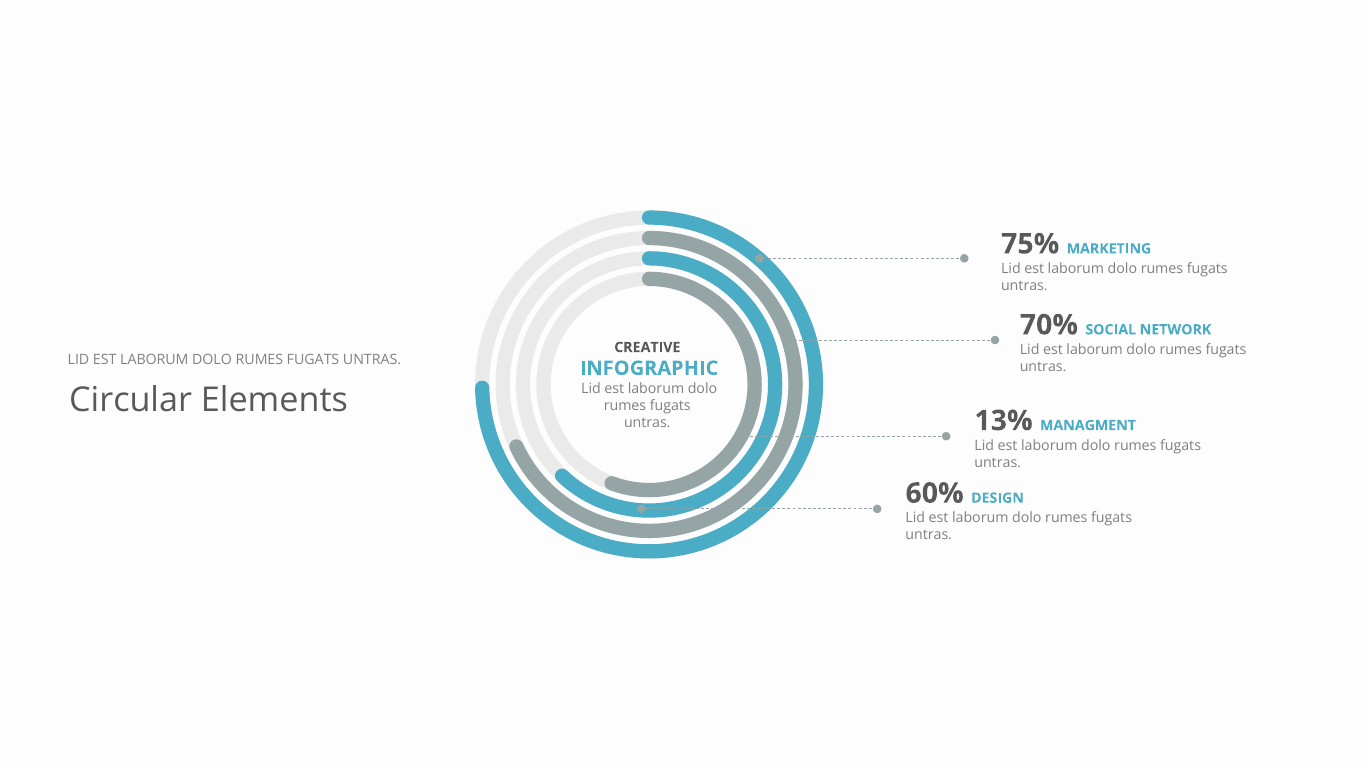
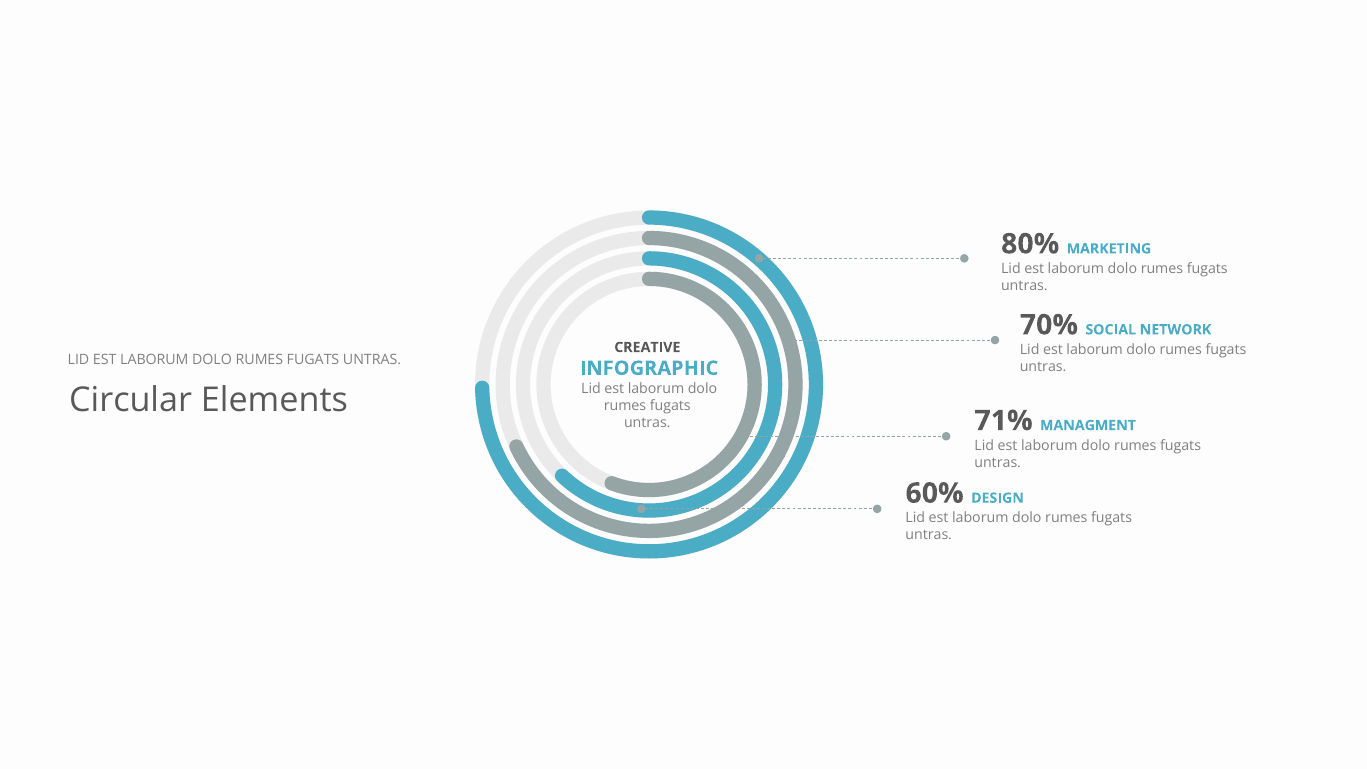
75%: 75% -> 80%
13%: 13% -> 71%
